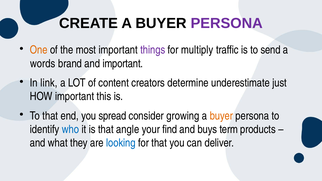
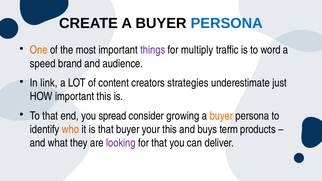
PERSONA at (227, 23) colour: purple -> blue
send: send -> word
words: words -> speed
and important: important -> audience
determine: determine -> strategies
who colour: blue -> orange
that angle: angle -> buyer
your find: find -> this
looking colour: blue -> purple
